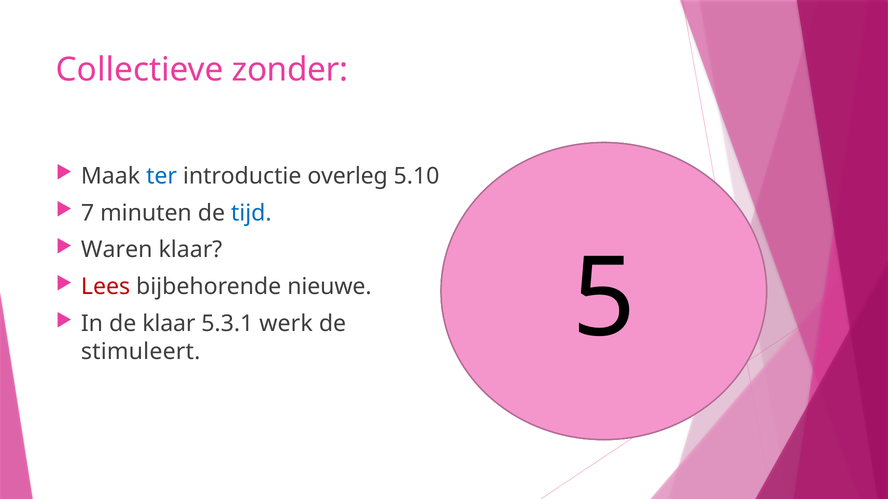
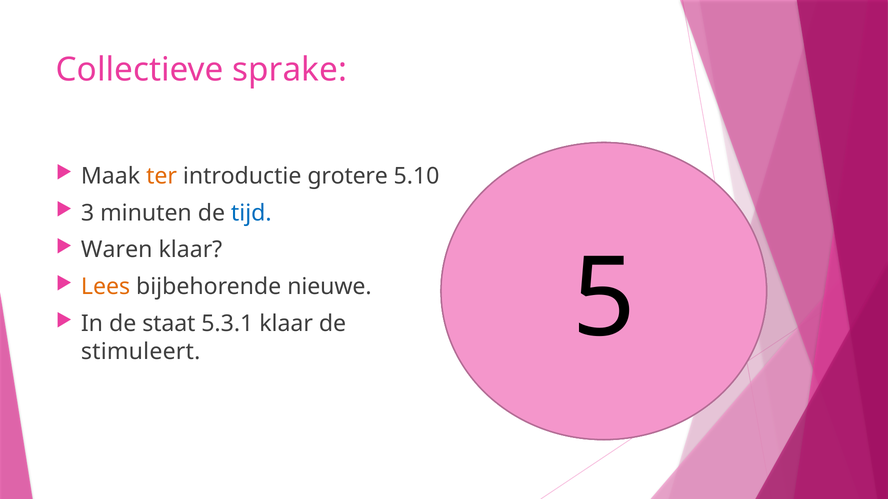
zonder: zonder -> sprake
ter colour: blue -> orange
overleg: overleg -> grotere
7: 7 -> 3
Lees colour: red -> orange
de klaar: klaar -> staat
5.3.1 werk: werk -> klaar
